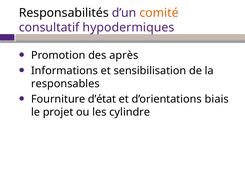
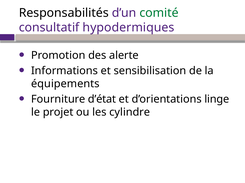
comité colour: orange -> green
après: après -> alerte
responsables: responsables -> équipements
biais: biais -> linge
